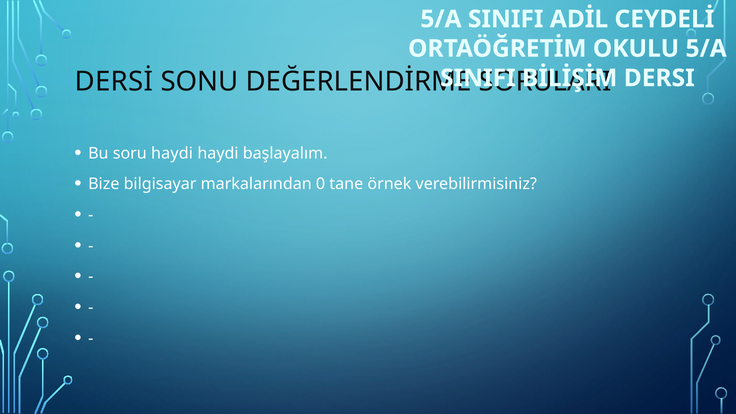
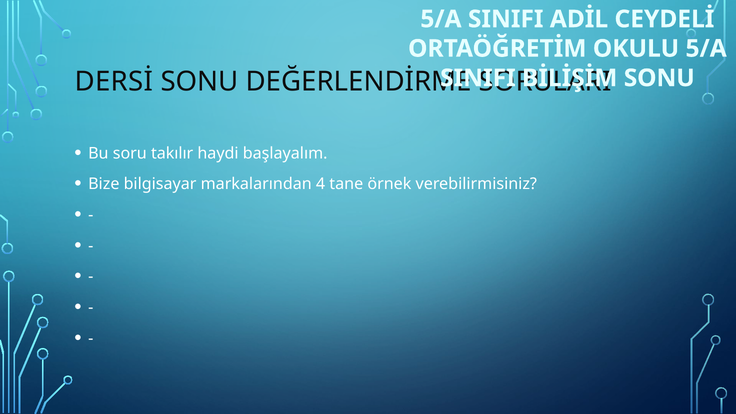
DERSI at (659, 78): DERSI -> SONU
soru haydi: haydi -> takılır
0: 0 -> 4
